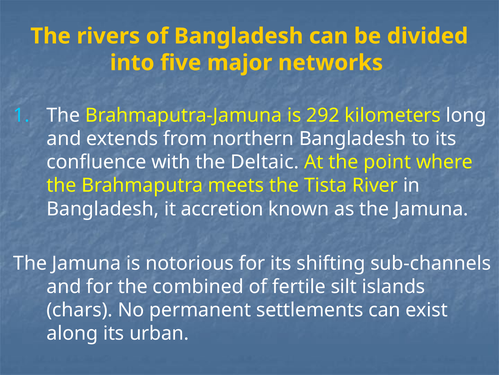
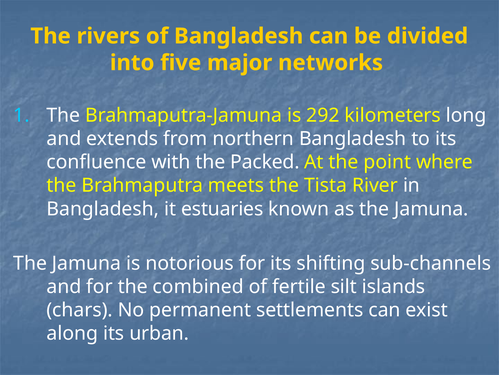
Deltaic: Deltaic -> Packed
accretion: accretion -> estuaries
